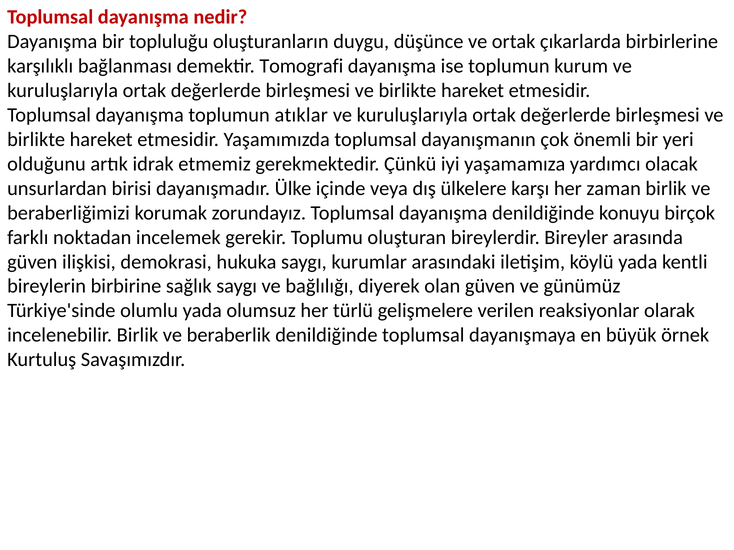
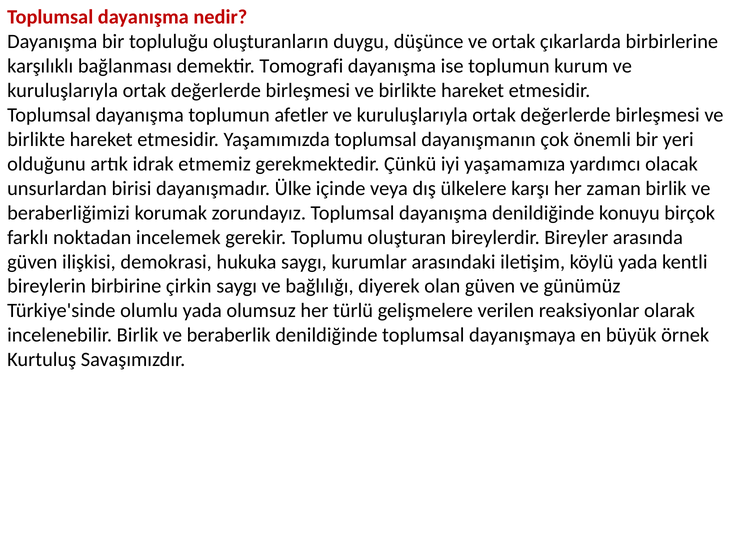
atıklar: atıklar -> afetler
sağlık: sağlık -> çirkin
